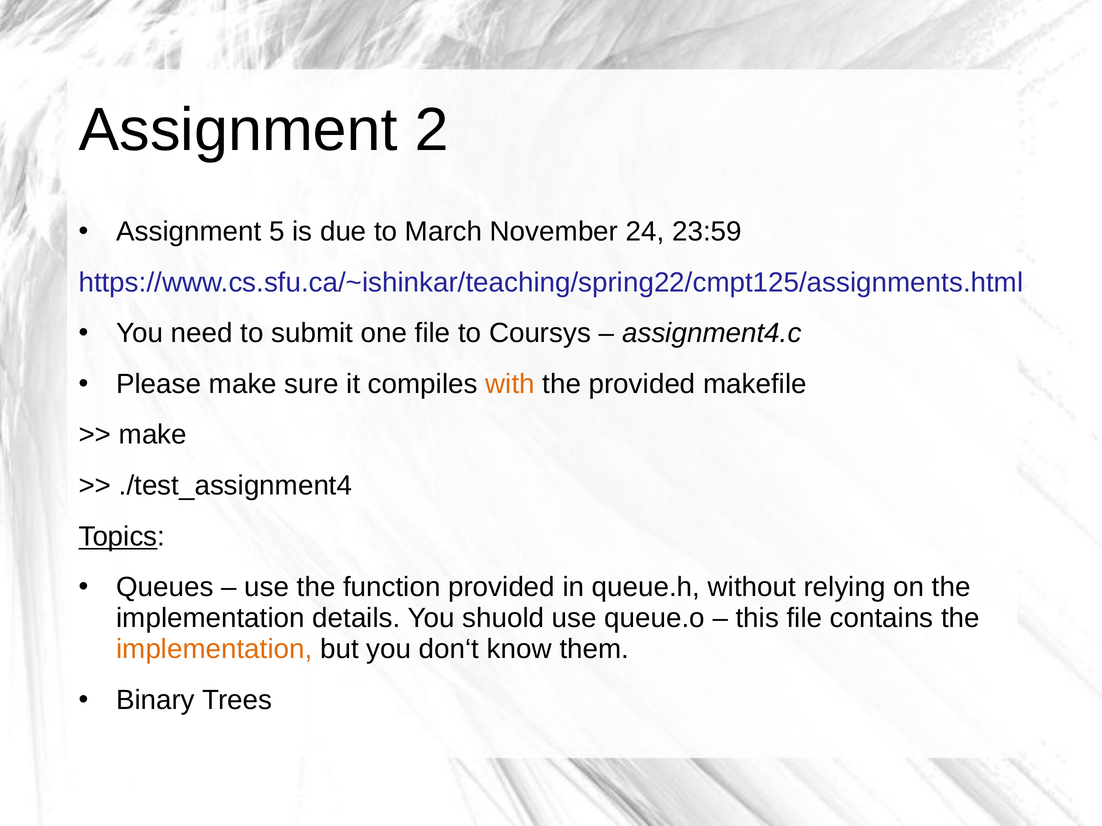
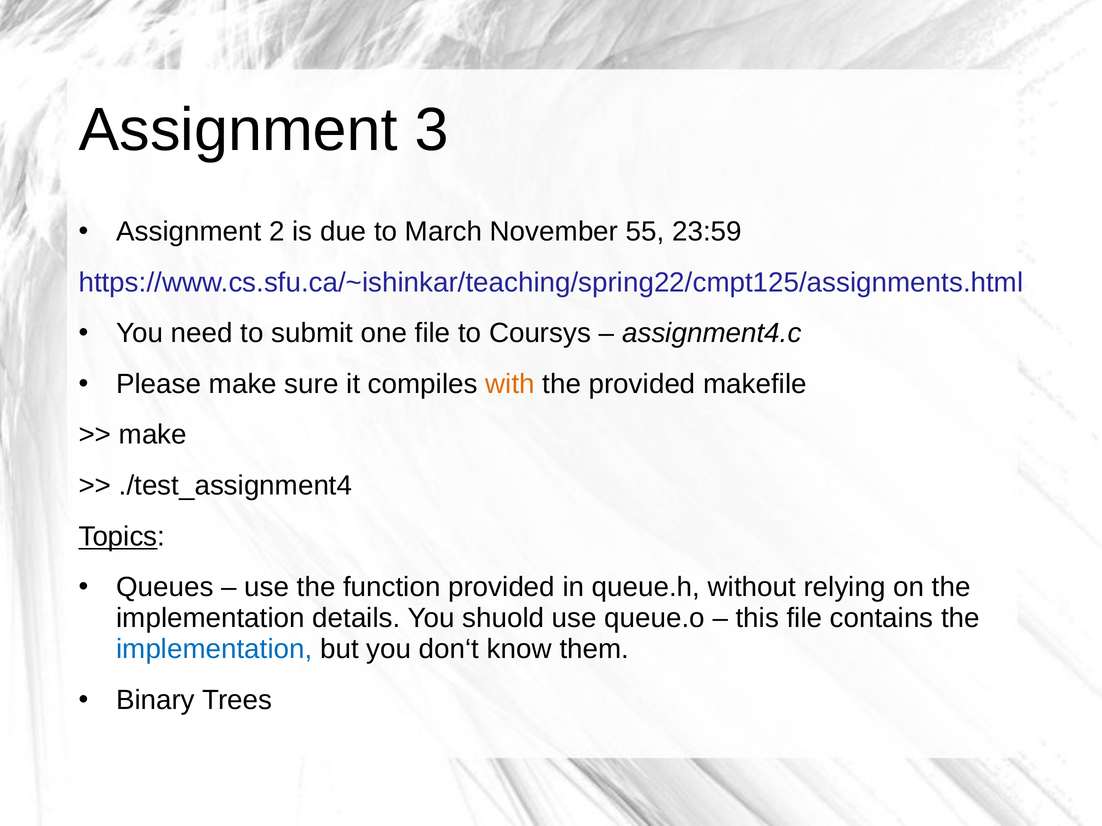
2: 2 -> 3
5: 5 -> 2
24: 24 -> 55
implementation at (214, 649) colour: orange -> blue
